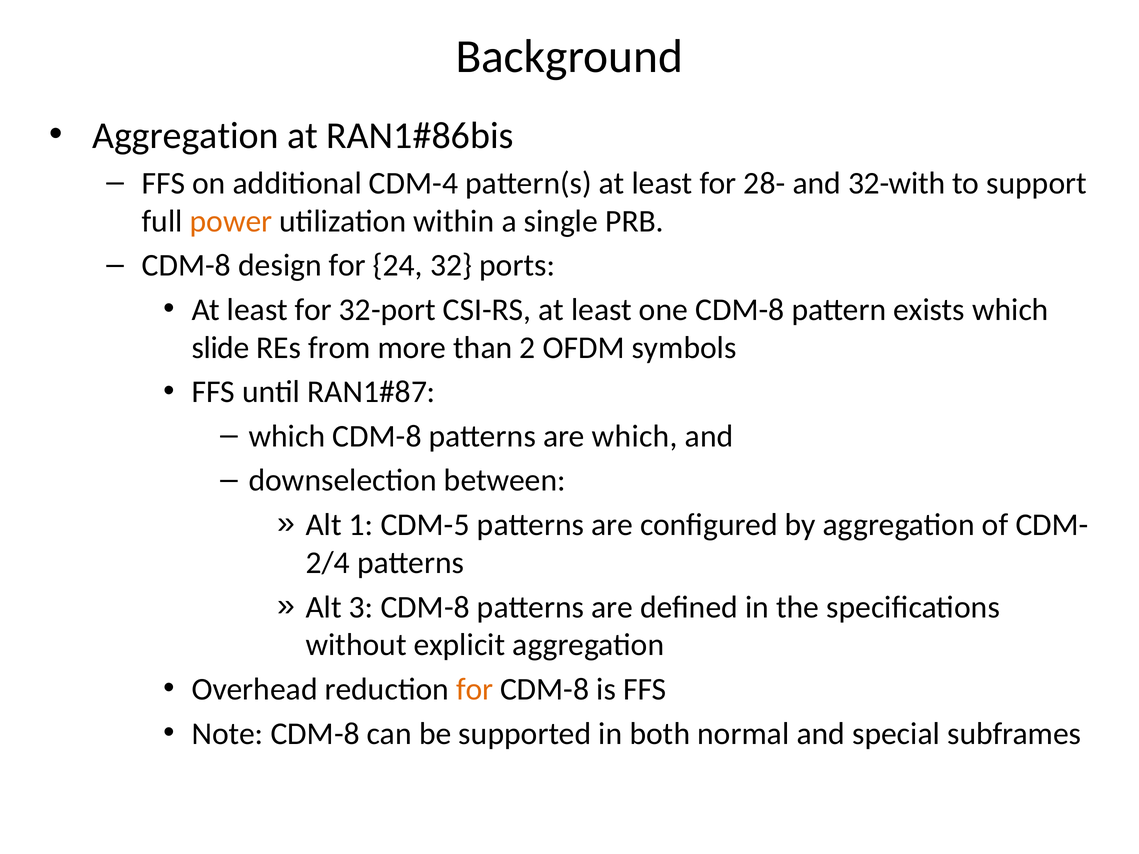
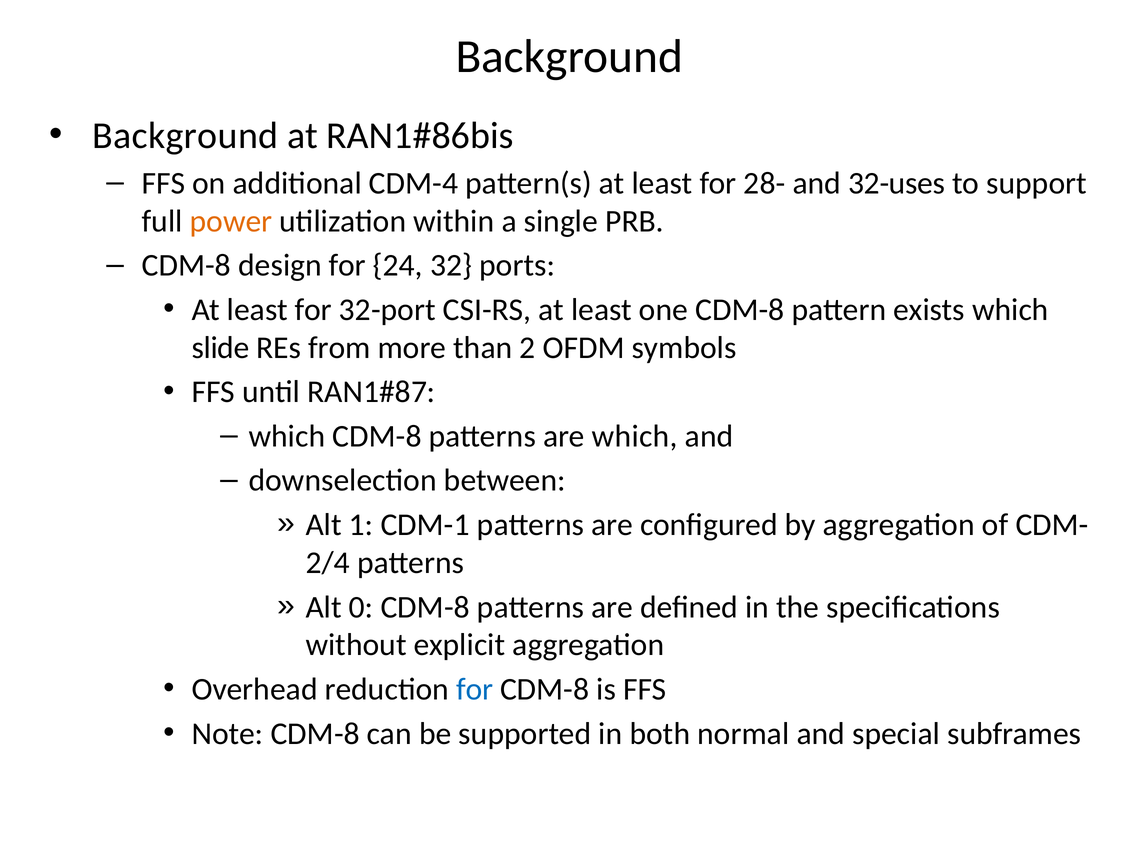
Aggregation at (185, 136): Aggregation -> Background
32-with: 32-with -> 32-uses
CDM-5: CDM-5 -> CDM-1
3: 3 -> 0
for at (475, 690) colour: orange -> blue
